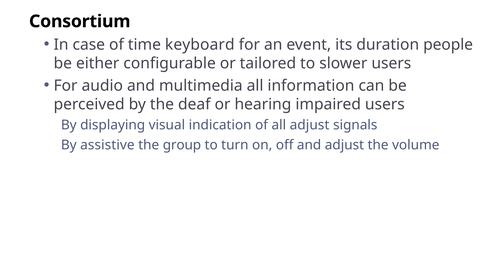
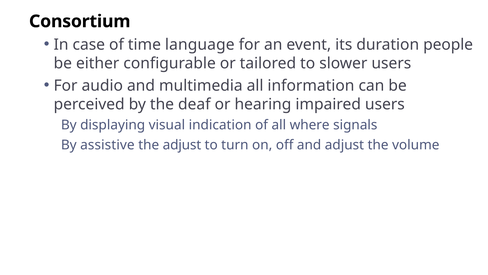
keyboard: keyboard -> language
all adjust: adjust -> where
the group: group -> adjust
